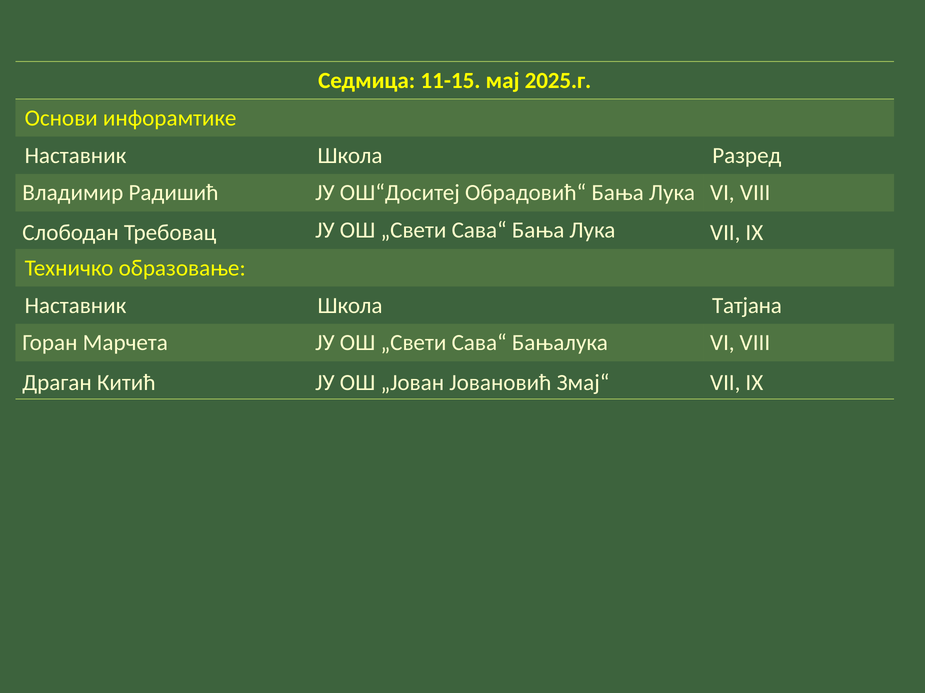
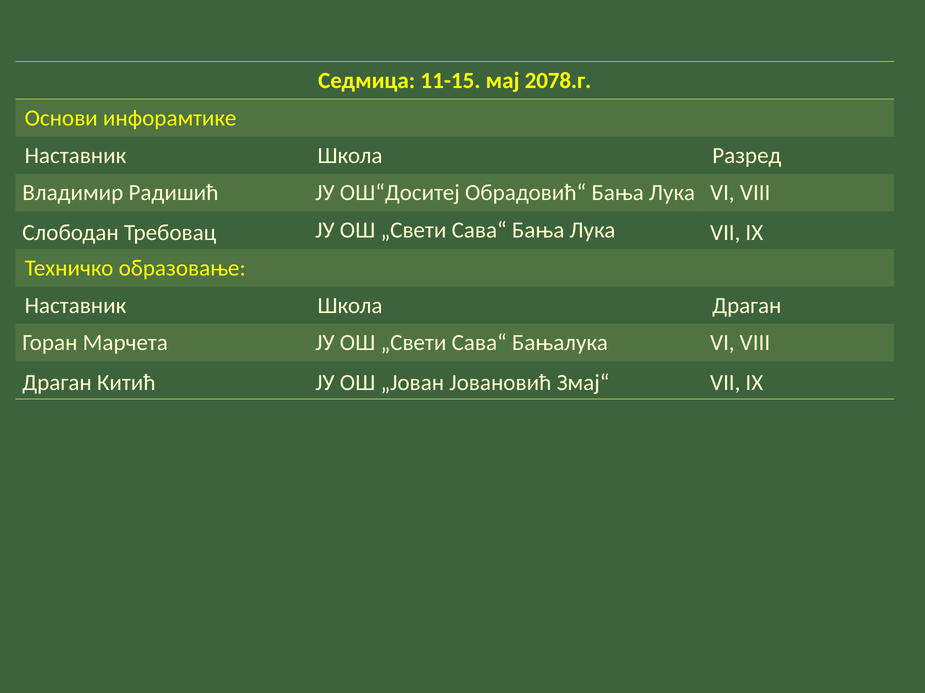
2025.г: 2025.г -> 2078.г
Школа Taтјана: Taтјана -> Драган
